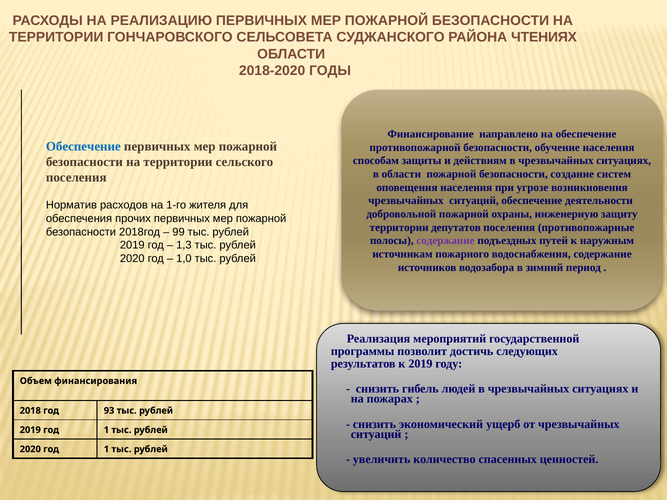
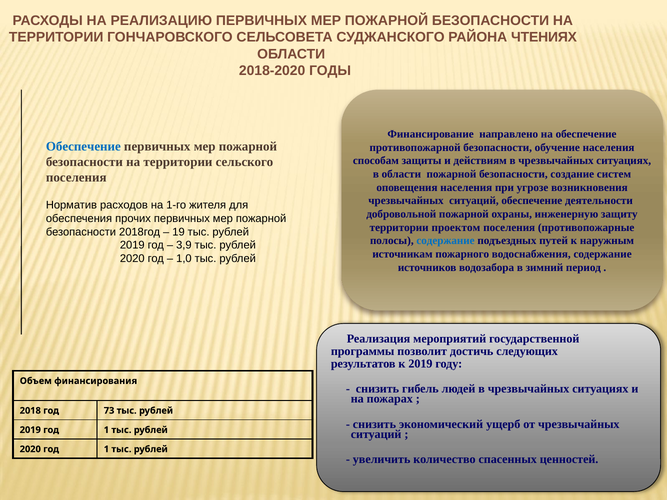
депутатов: депутатов -> проектом
99: 99 -> 19
содержание at (446, 241) colour: purple -> blue
1,3: 1,3 -> 3,9
93: 93 -> 73
